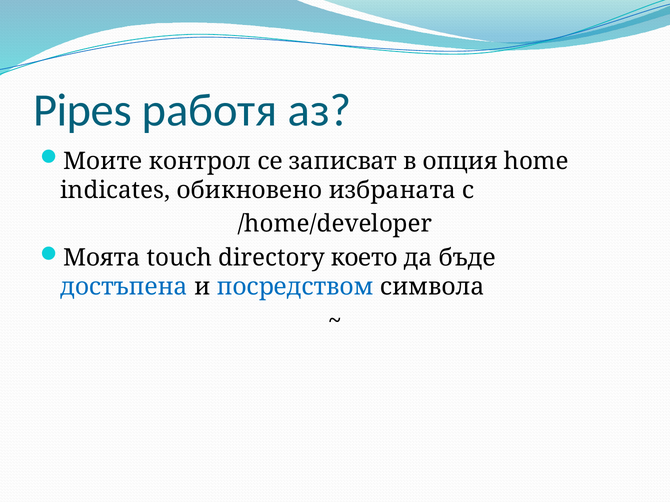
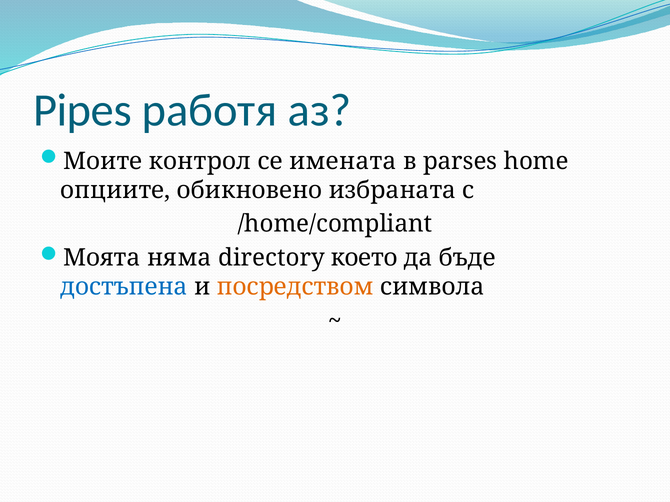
записват: записват -> имената
опция: опция -> parses
indicates: indicates -> опциите
/home/developer: /home/developer -> /home/compliant
touch: touch -> няма
посредством colour: blue -> orange
